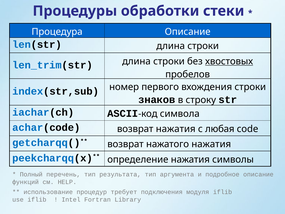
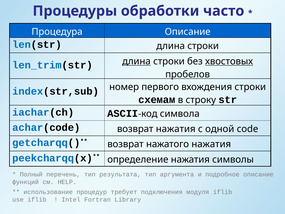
стеки: стеки -> часто
длина at (136, 61) underline: none -> present
знаков: знаков -> схемам
любая: любая -> одной
